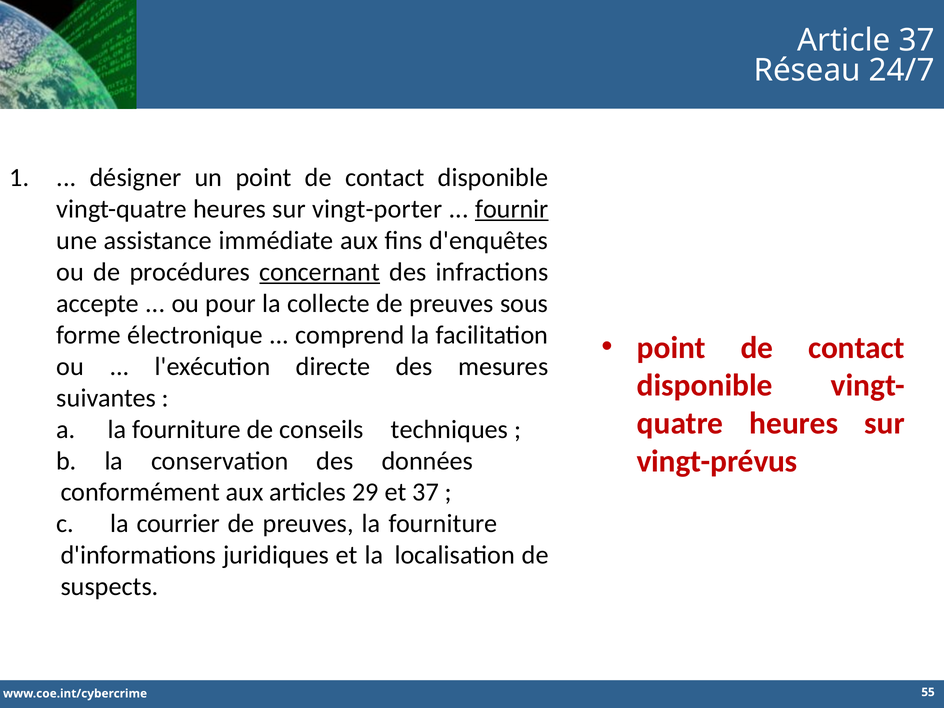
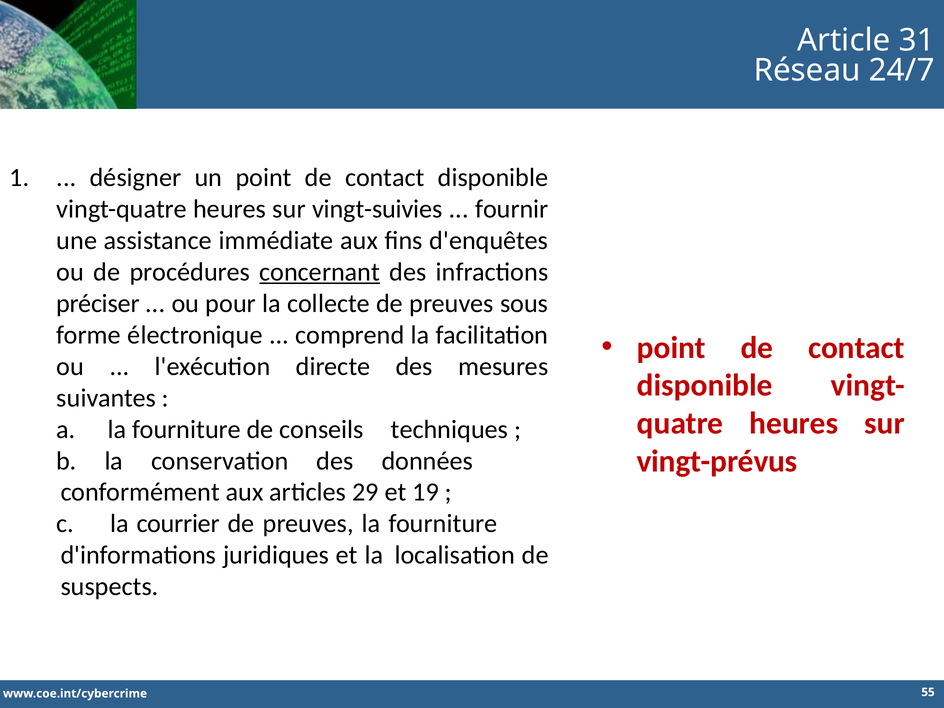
Article 37: 37 -> 31
vingt-porter: vingt-porter -> vingt-suivies
fournir underline: present -> none
accepte: accepte -> préciser
et 37: 37 -> 19
